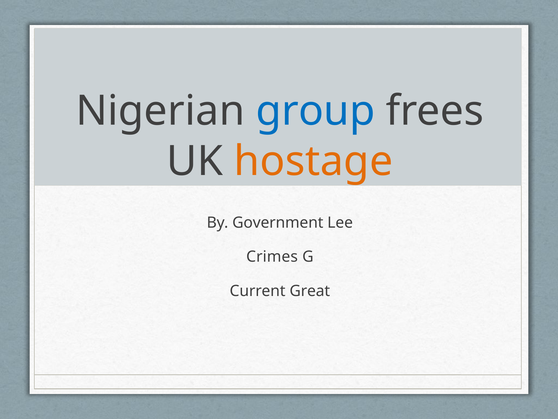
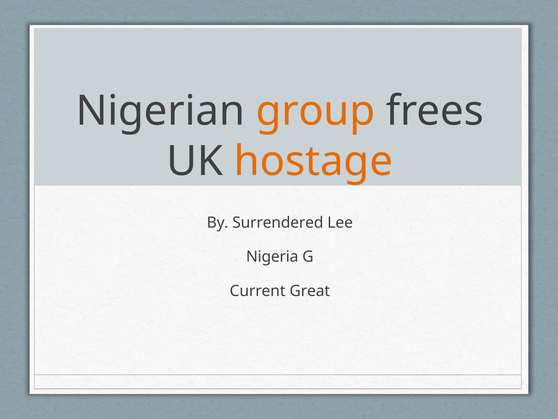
group colour: blue -> orange
Government: Government -> Surrendered
Crimes: Crimes -> Nigeria
